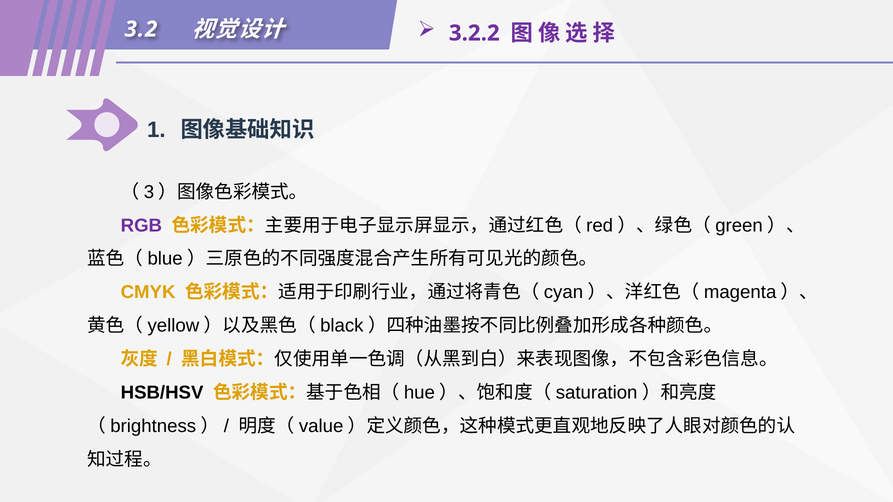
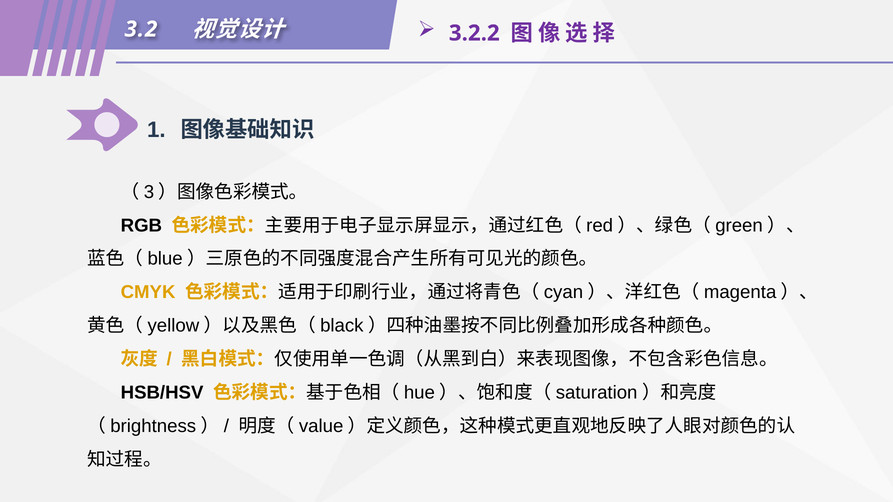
RGB colour: purple -> black
